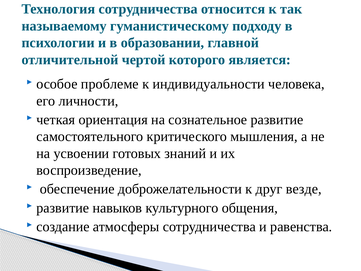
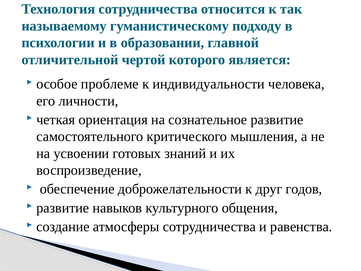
везде: везде -> годов
